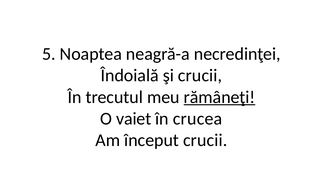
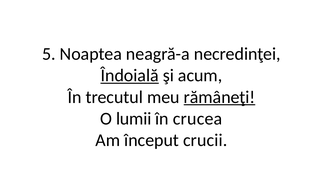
Îndoială underline: none -> present
şi crucii: crucii -> acum
vaiet: vaiet -> lumii
